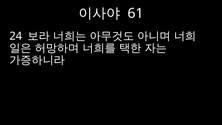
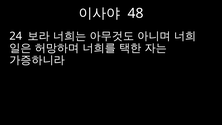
61: 61 -> 48
